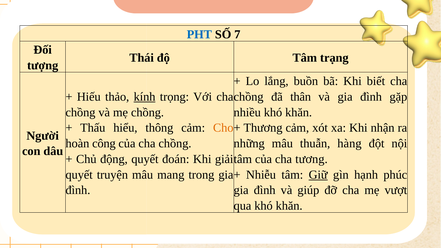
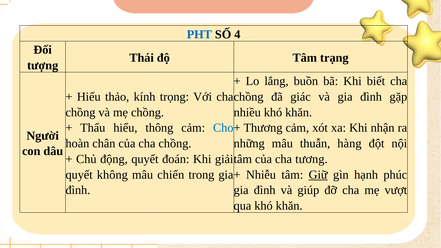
7: 7 -> 4
kính underline: present -> none
thân: thân -> giác
Cho colour: orange -> blue
công: công -> chân
truyện: truyện -> không
mang: mang -> chiến
